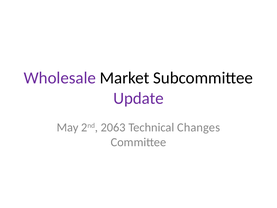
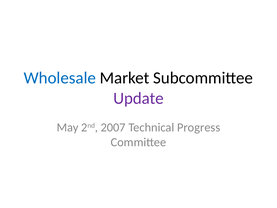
Wholesale colour: purple -> blue
2063: 2063 -> 2007
Changes: Changes -> Progress
